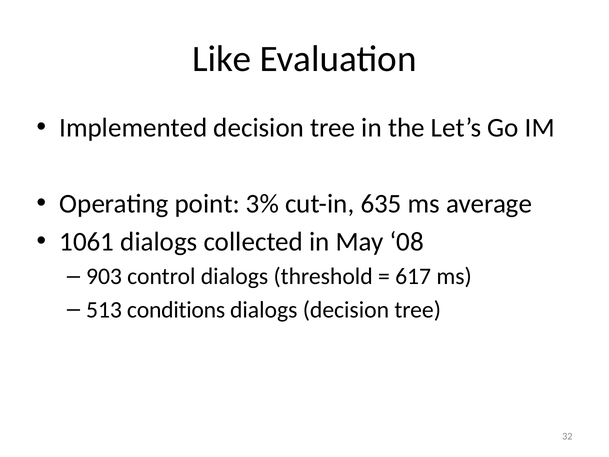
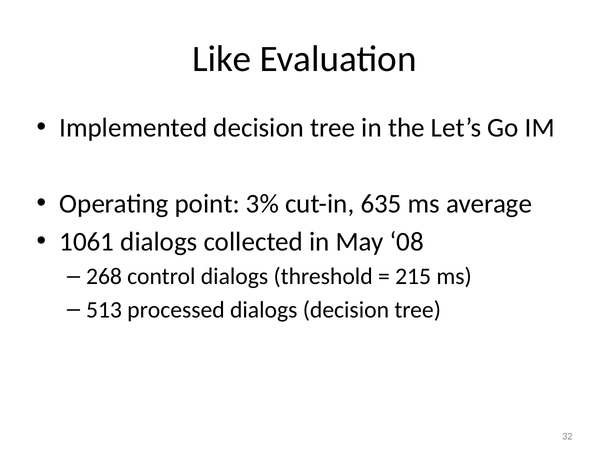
903: 903 -> 268
617: 617 -> 215
conditions: conditions -> processed
